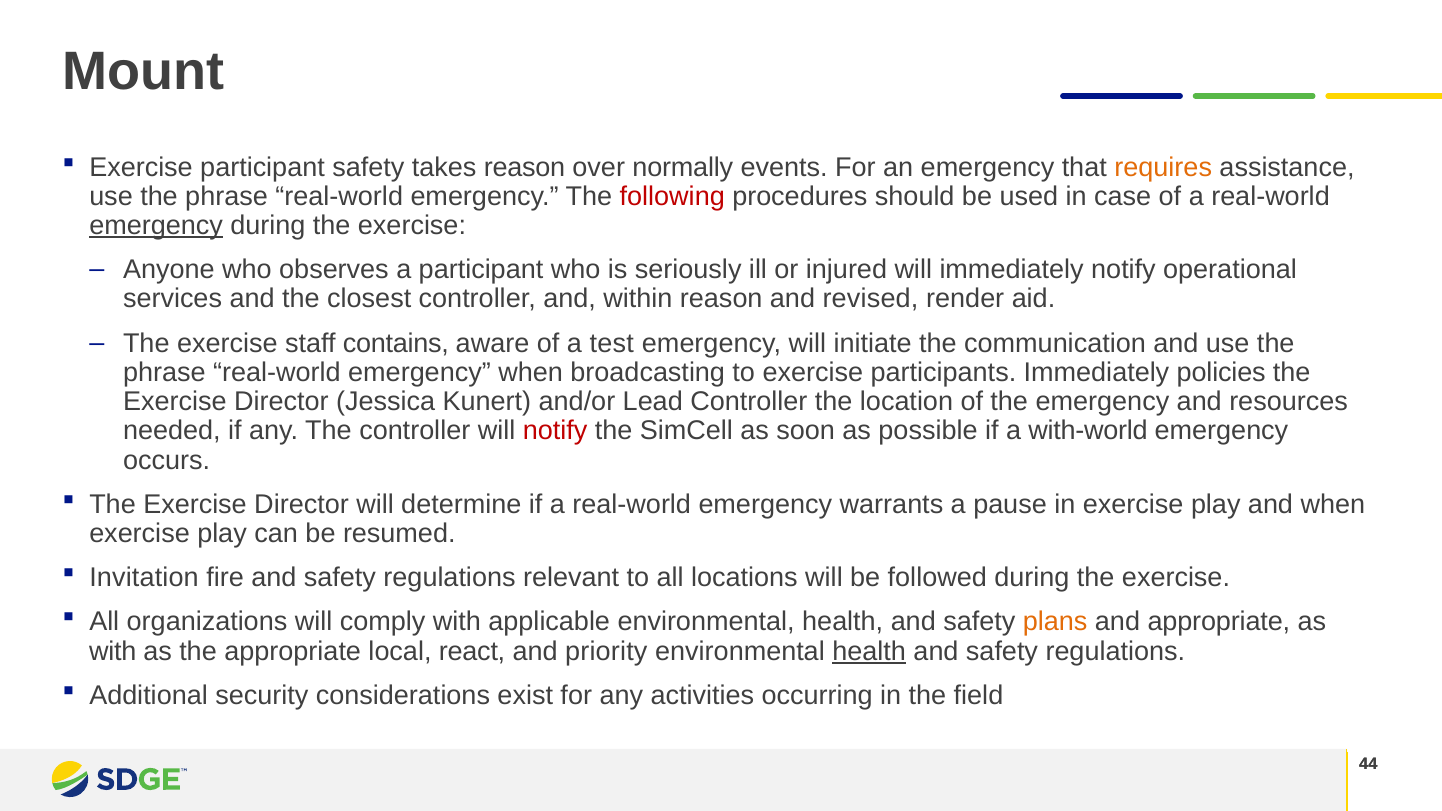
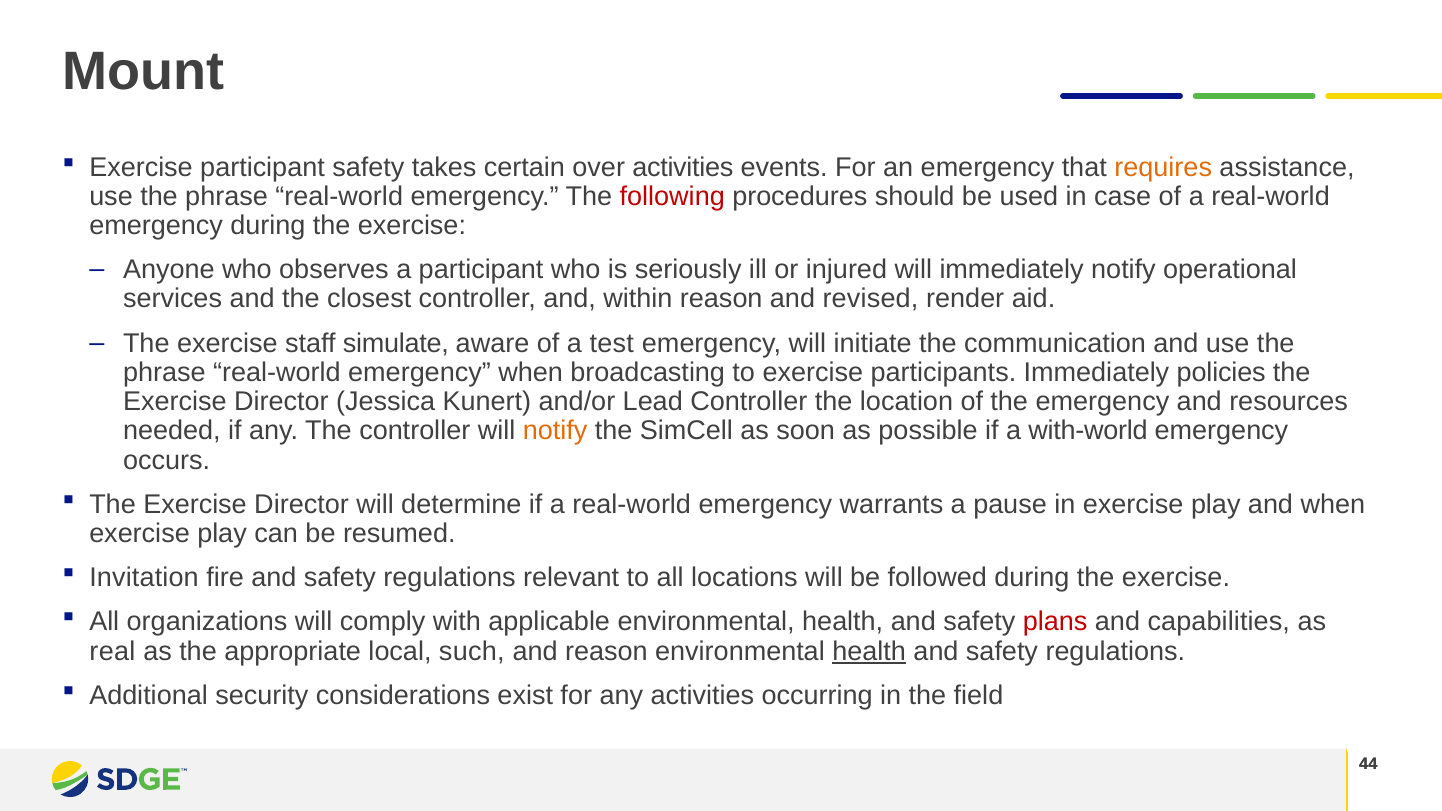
takes reason: reason -> certain
over normally: normally -> activities
emergency at (156, 226) underline: present -> none
contains: contains -> simulate
notify at (555, 431) colour: red -> orange
plans colour: orange -> red
and appropriate: appropriate -> capabilities
with at (113, 651): with -> real
react: react -> such
and priority: priority -> reason
